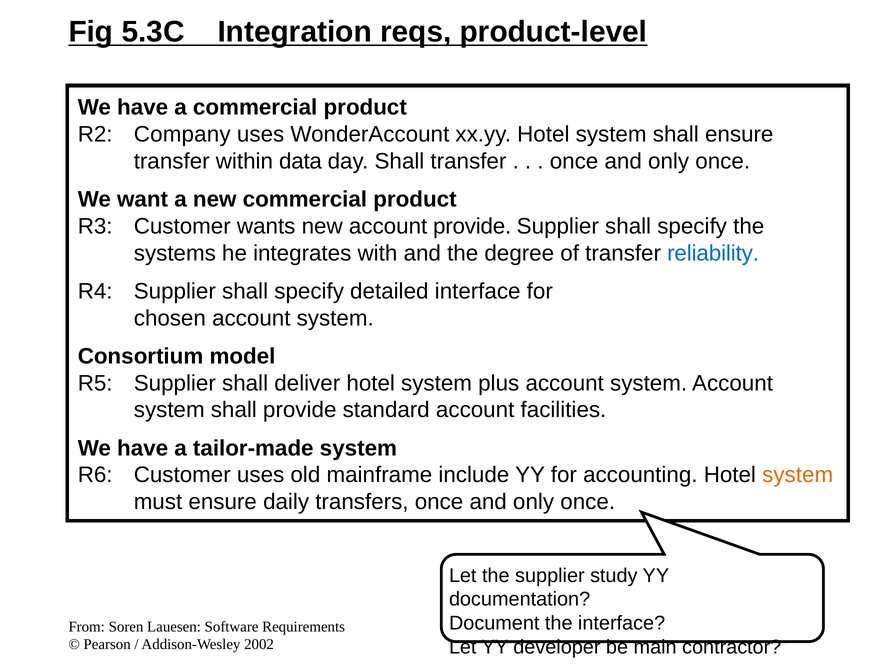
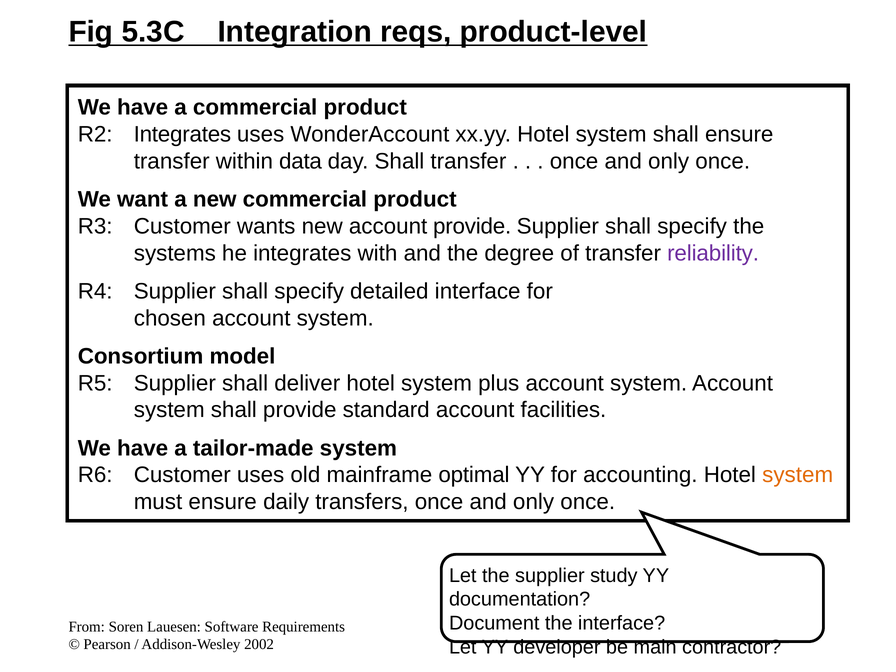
R2 Company: Company -> Integrates
reliability colour: blue -> purple
include: include -> optimal
